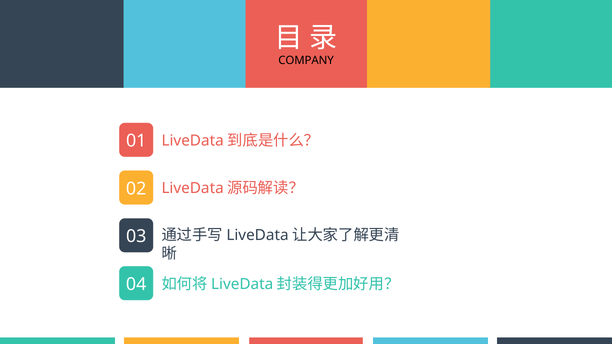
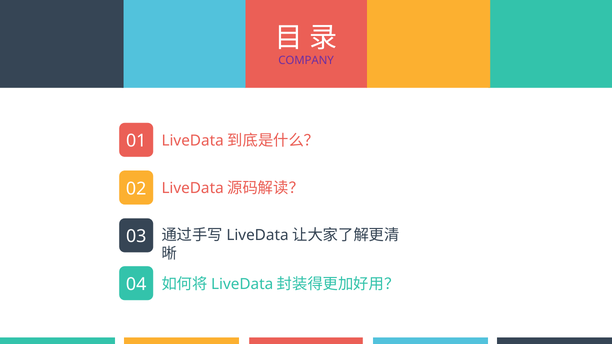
COMPANY colour: black -> purple
